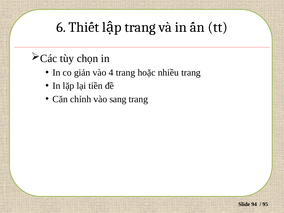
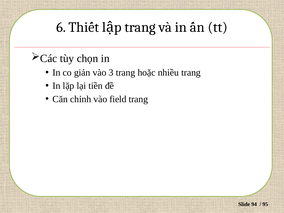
4: 4 -> 3
sang: sang -> field
